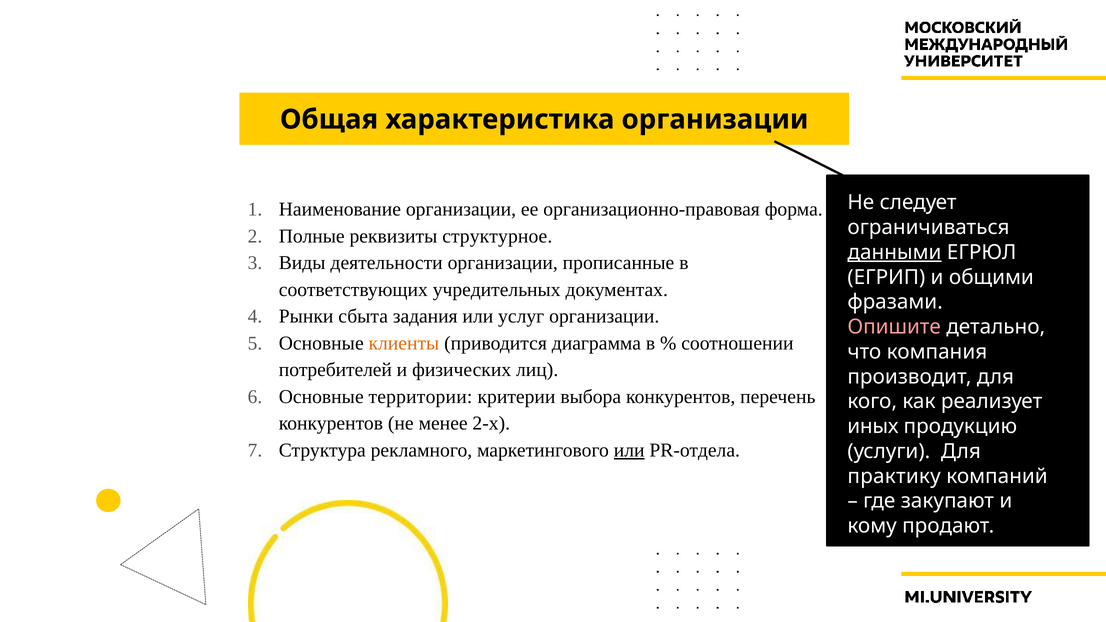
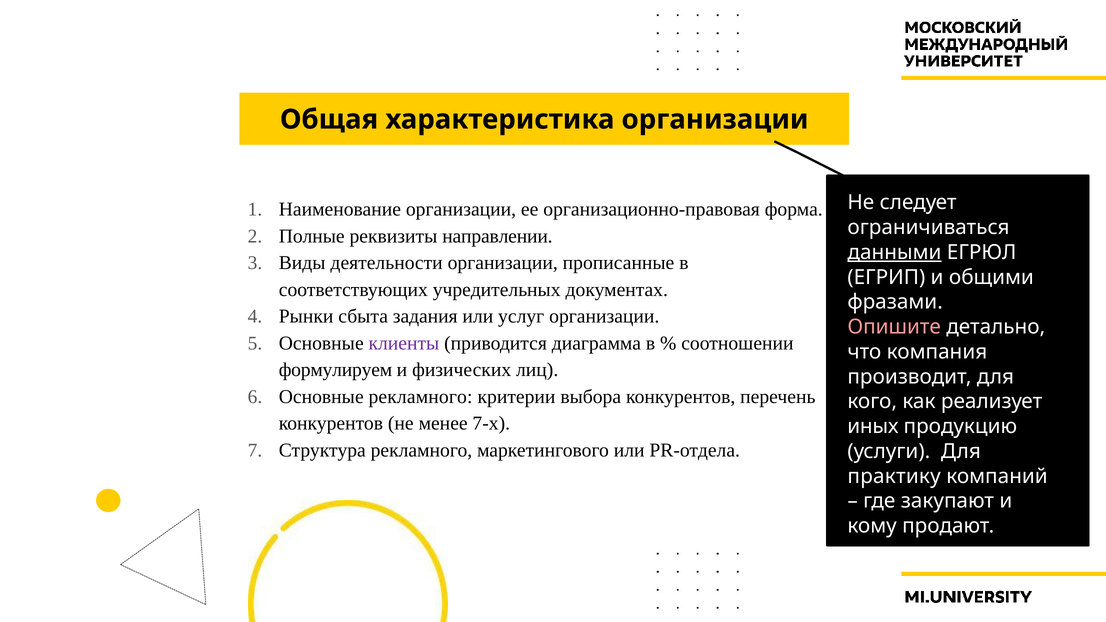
структурное: структурное -> направлении
клиенты colour: orange -> purple
потребителей: потребителей -> формулируем
Основные территории: территории -> рекламного
2-х: 2-х -> 7-х
или at (629, 450) underline: present -> none
